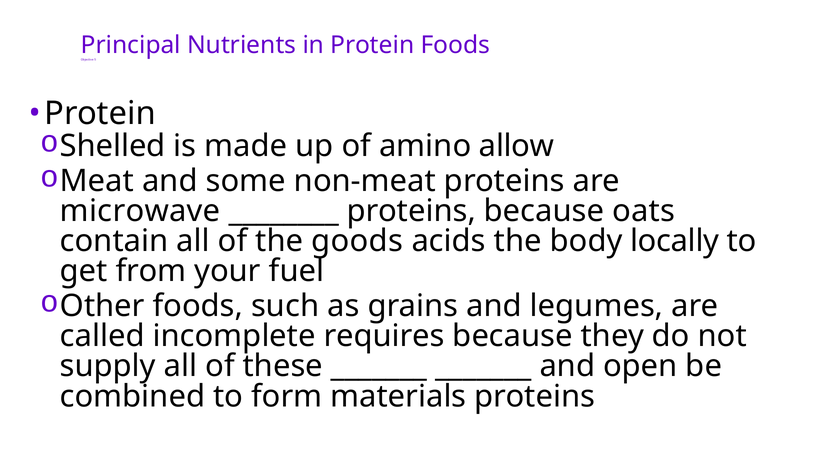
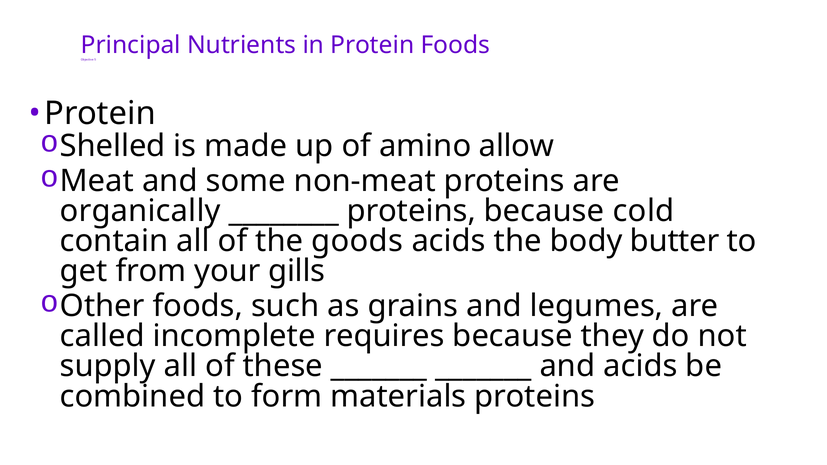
microwave: microwave -> organically
oats: oats -> cold
locally: locally -> butter
fuel: fuel -> gills
and open: open -> acids
